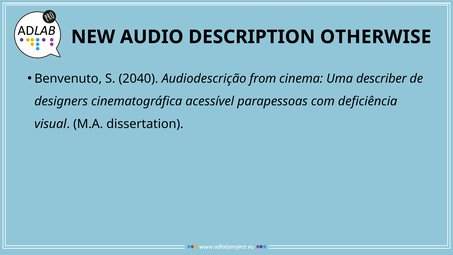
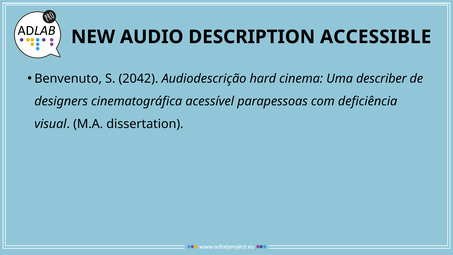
OTHERWISE: OTHERWISE -> ACCESSIBLE
2040: 2040 -> 2042
from: from -> hard
